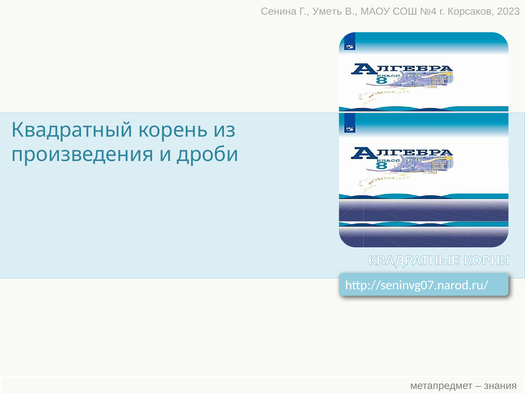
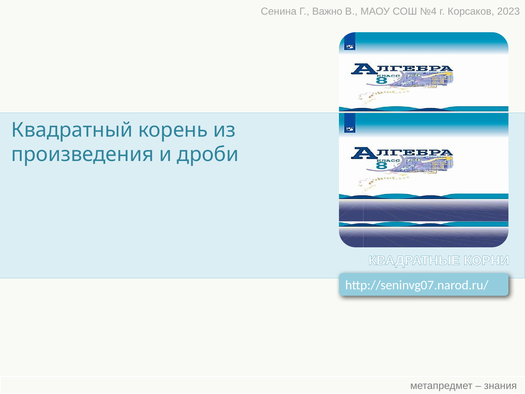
Уметь: Уметь -> Важно
